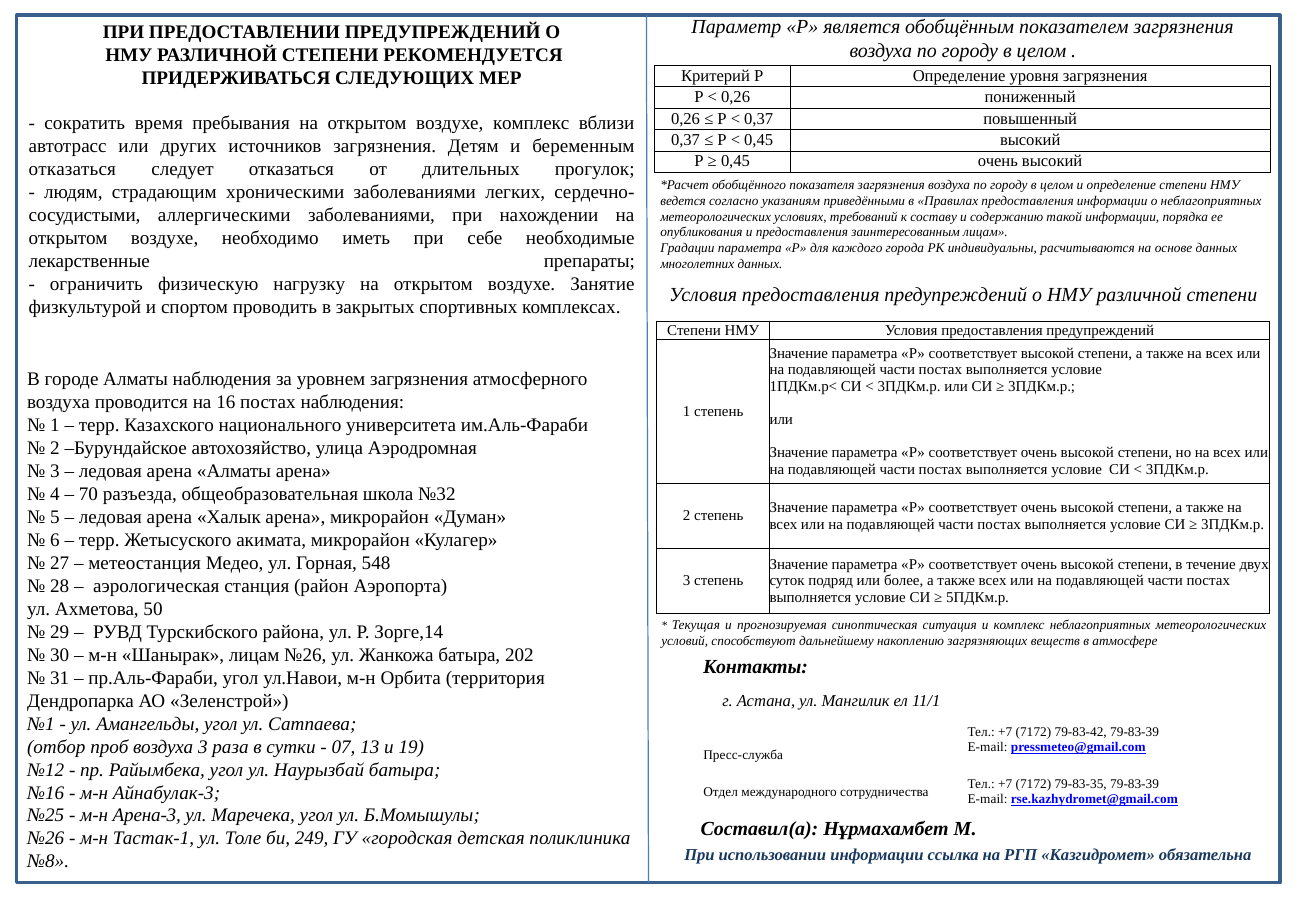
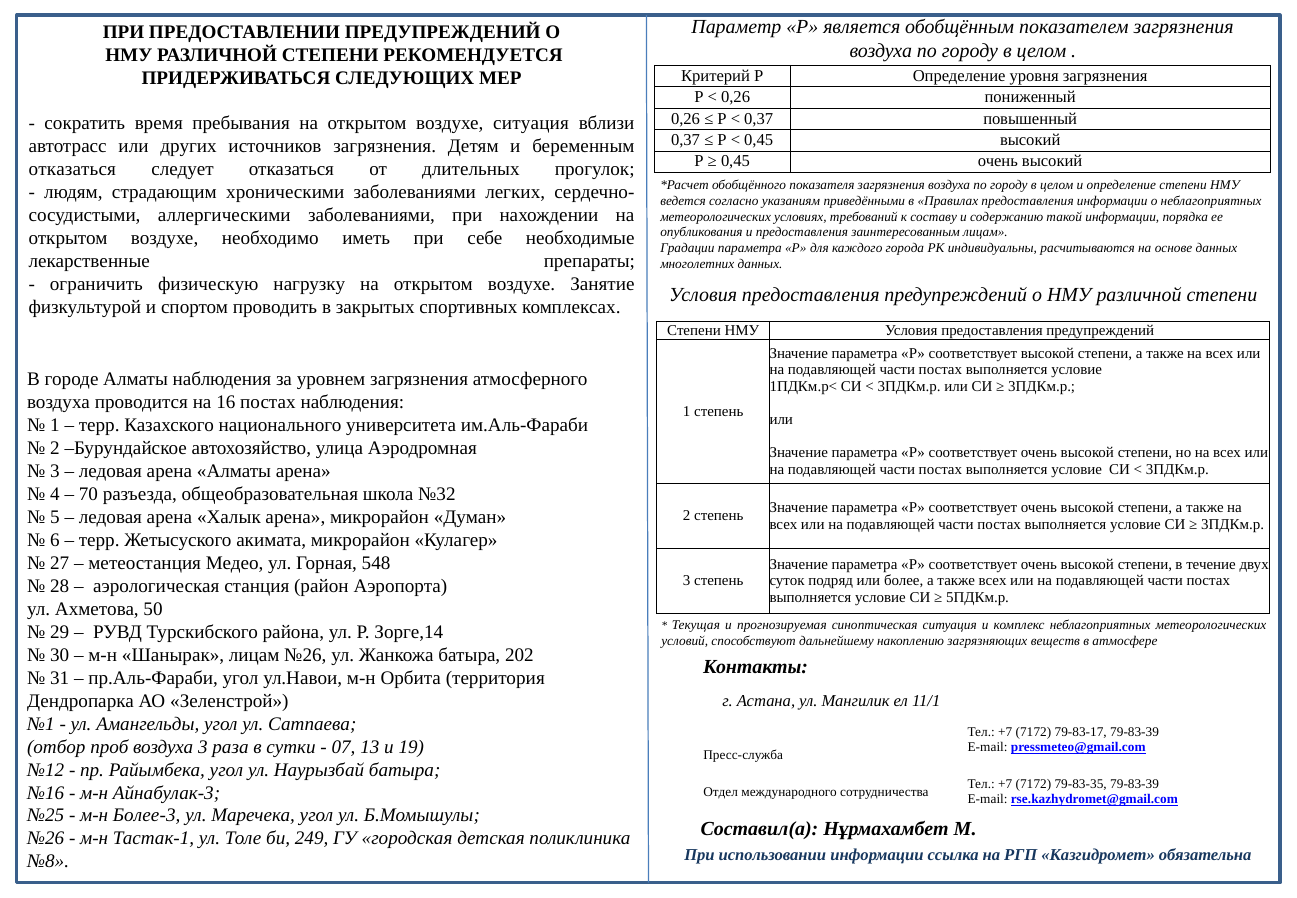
воздухе комплекс: комплекс -> ситуация
79-83-42: 79-83-42 -> 79-83-17
Арена-3: Арена-3 -> Более-3
